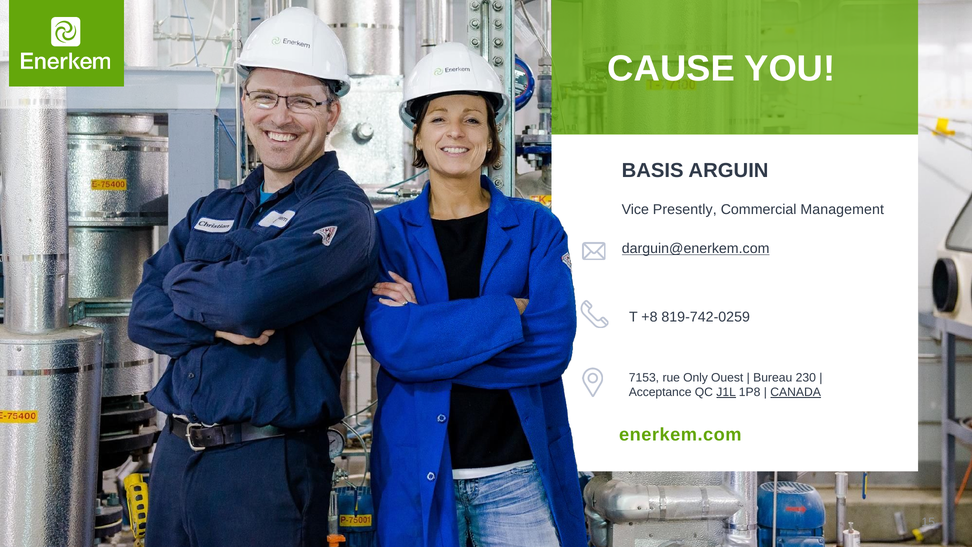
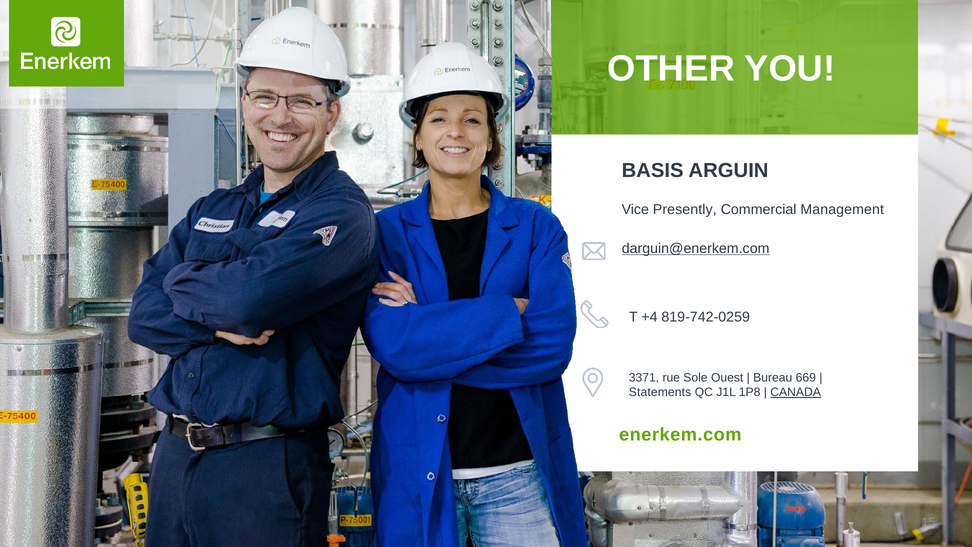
CAUSE: CAUSE -> OTHER
+8: +8 -> +4
7153: 7153 -> 3371
Only: Only -> Sole
230: 230 -> 669
Acceptance: Acceptance -> Statements
J1L underline: present -> none
